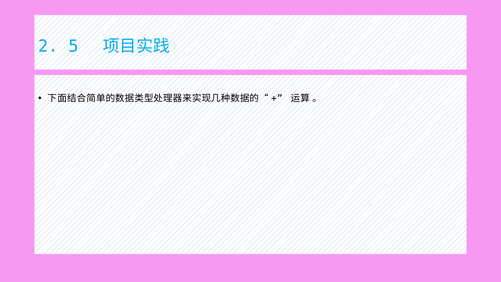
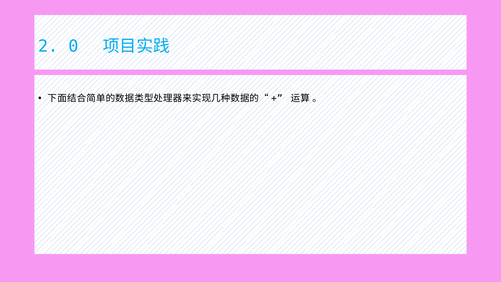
5: 5 -> 0
